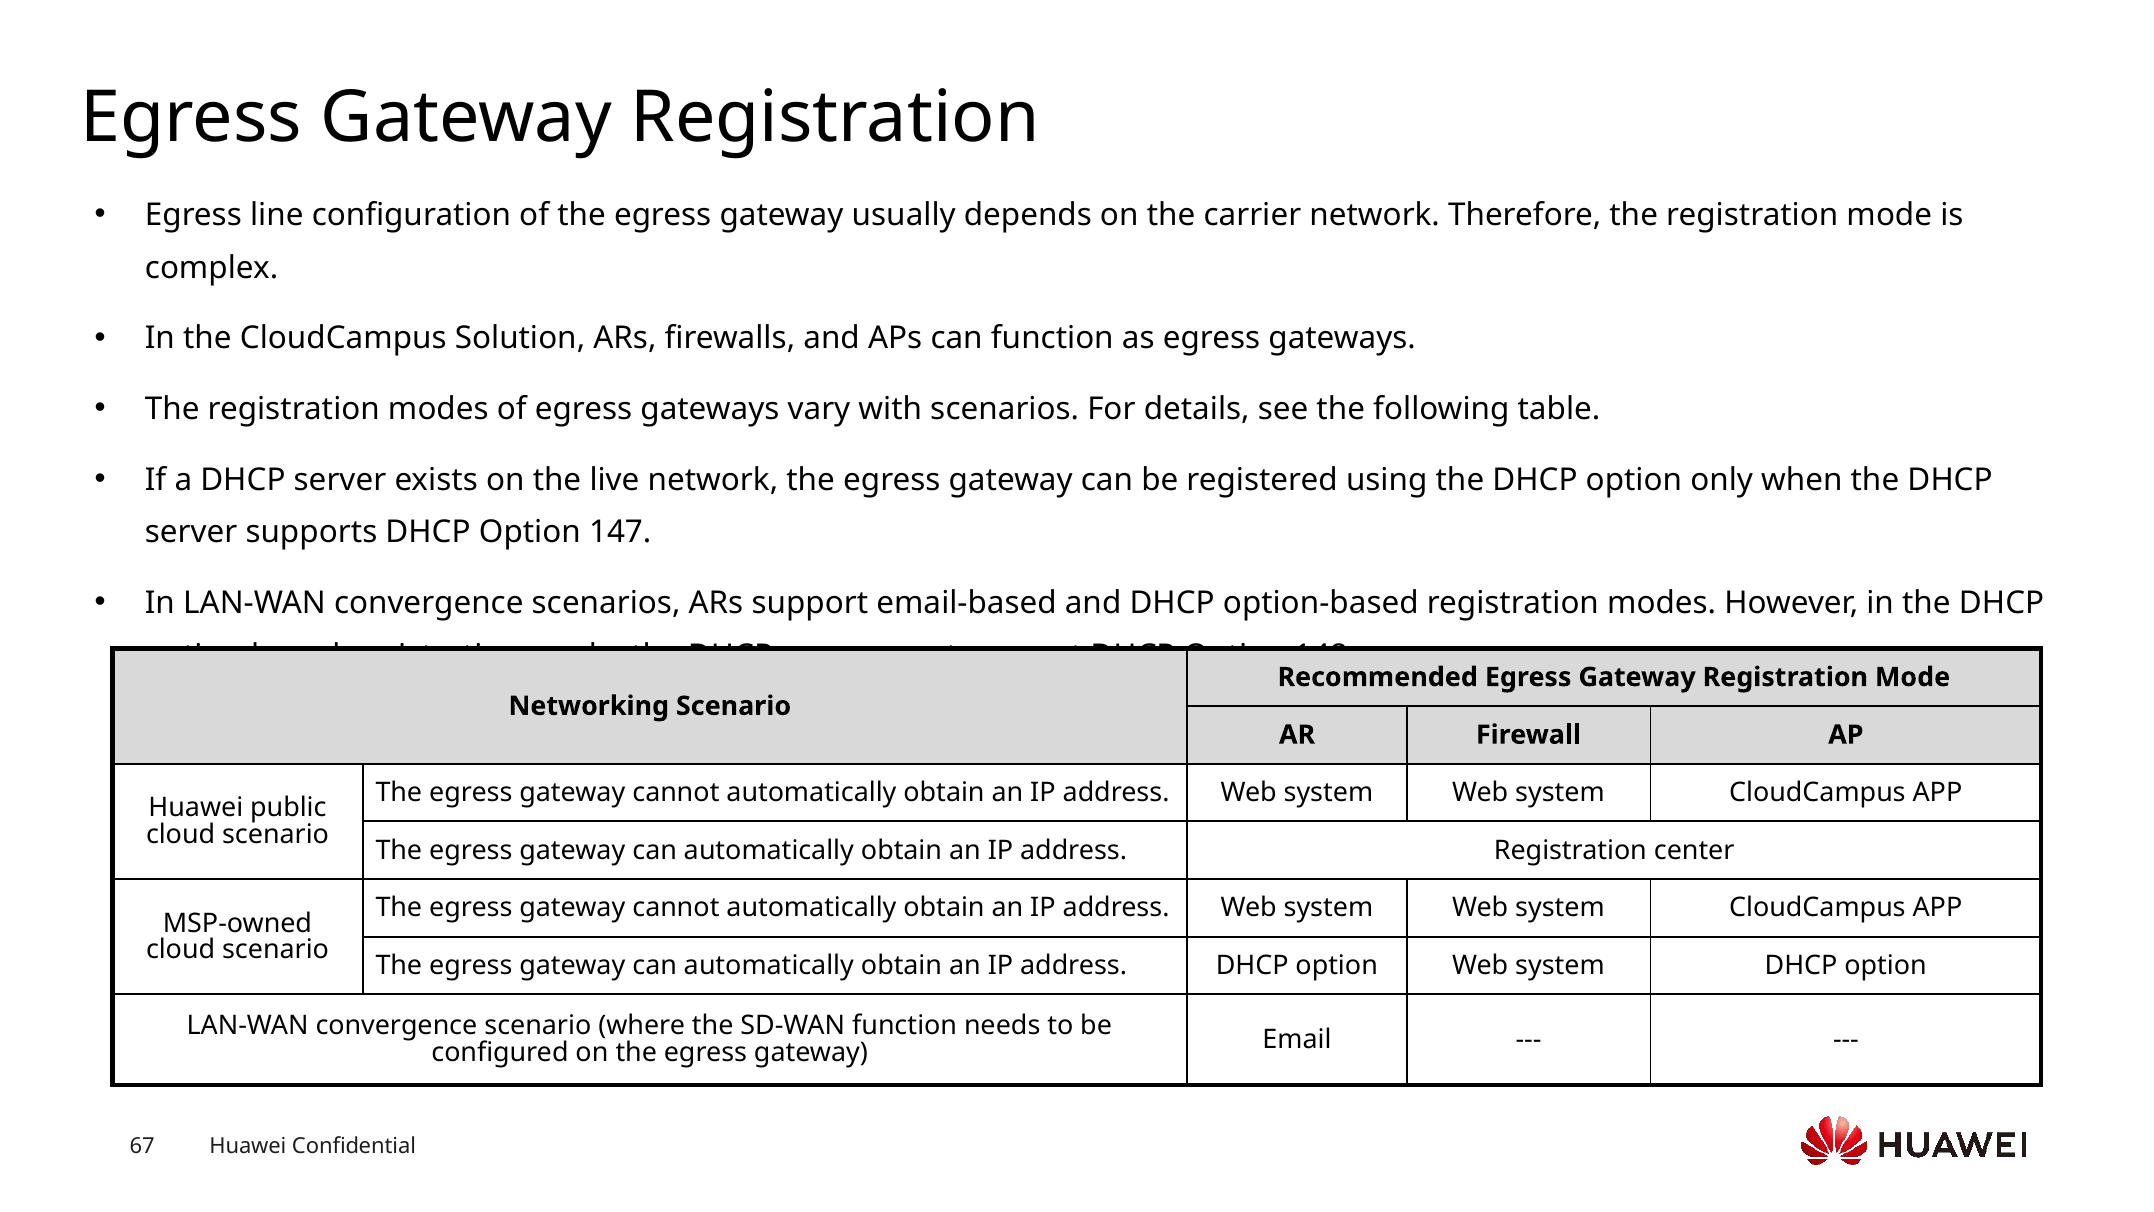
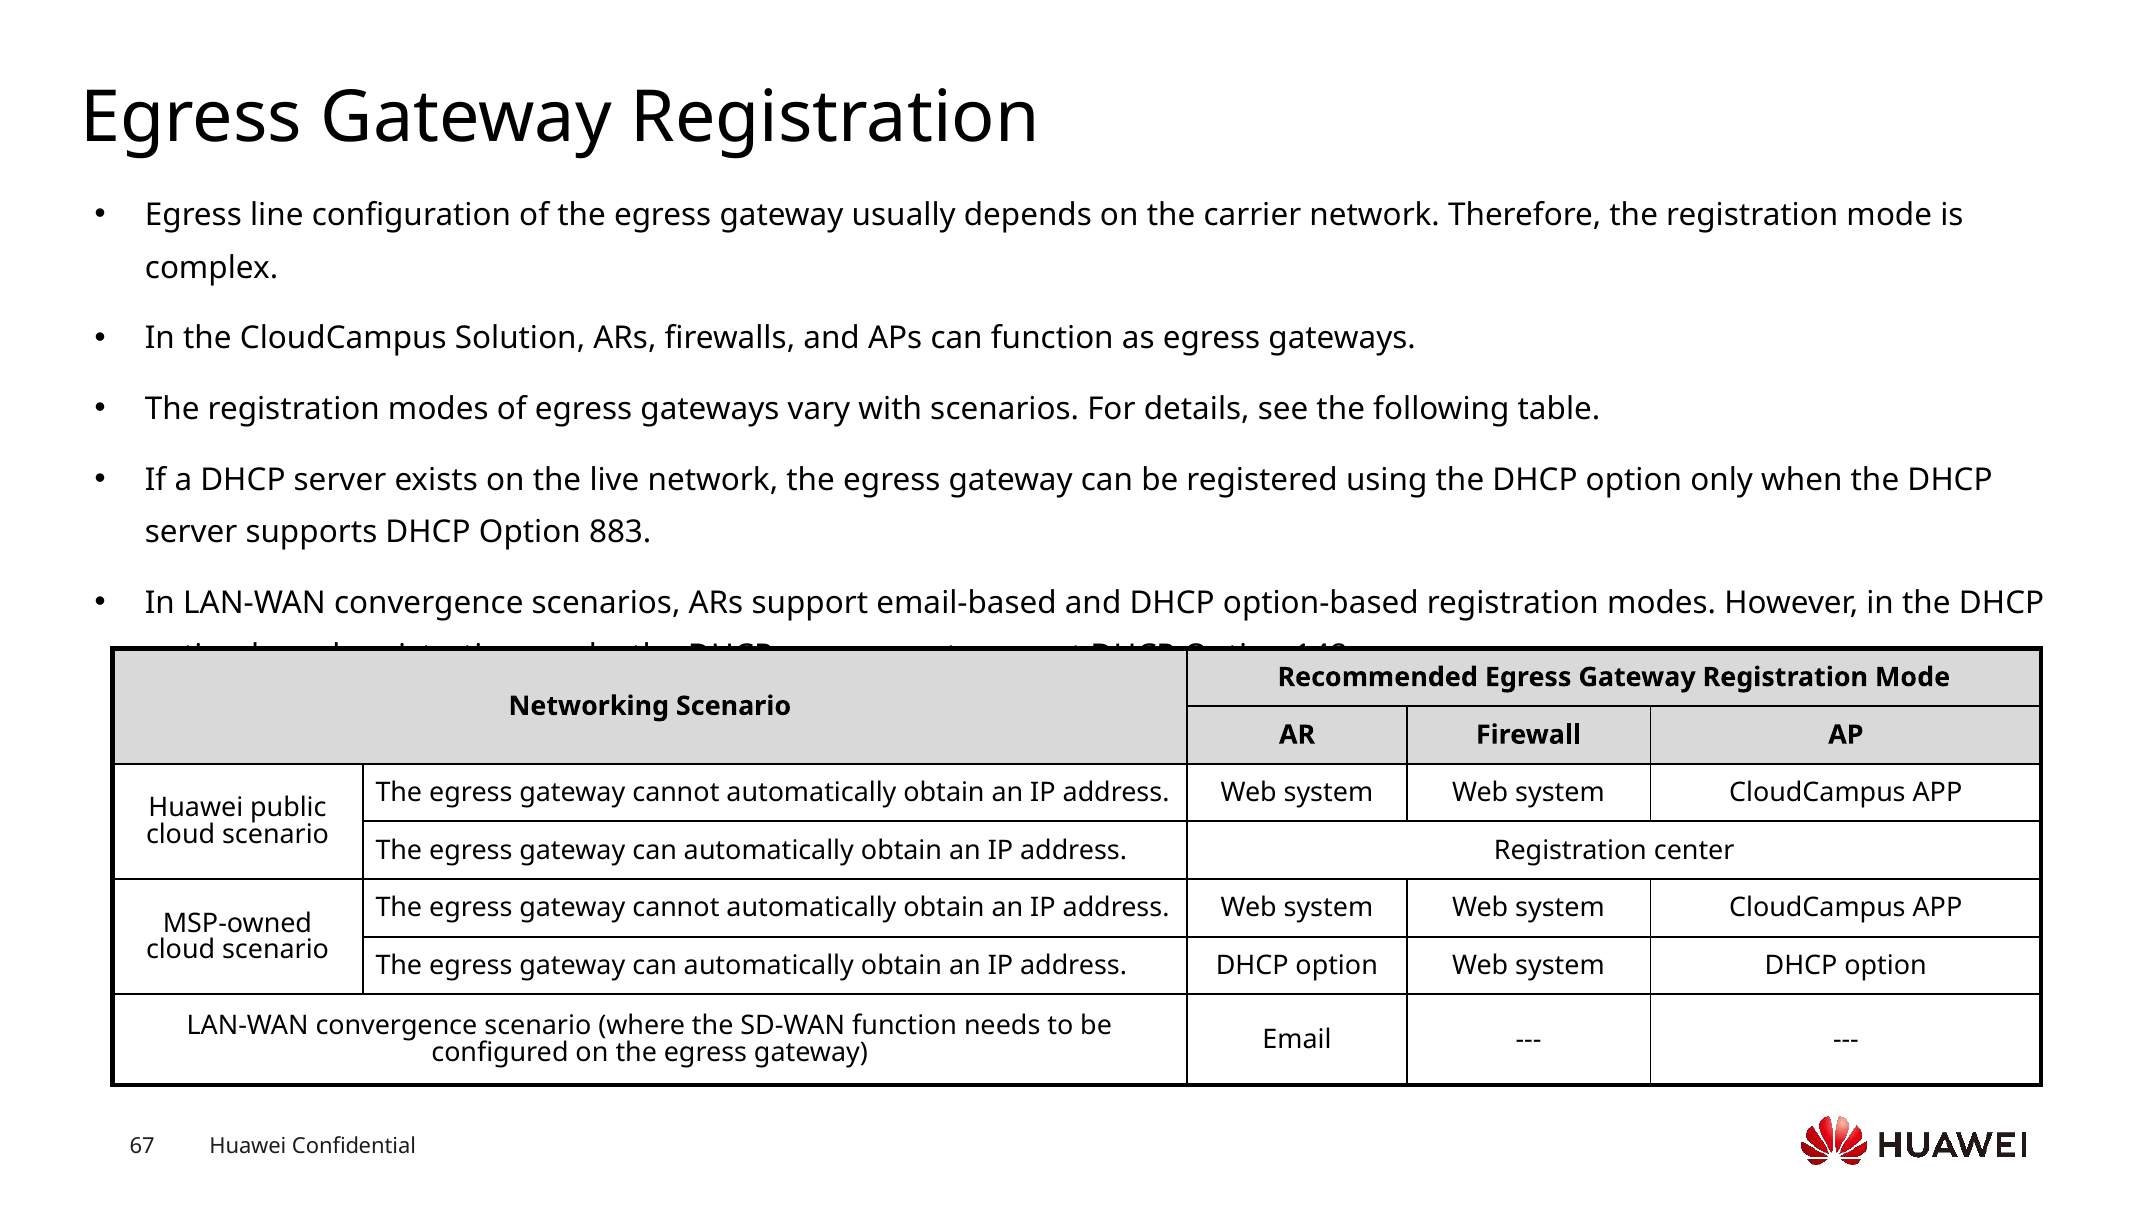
147: 147 -> 883
